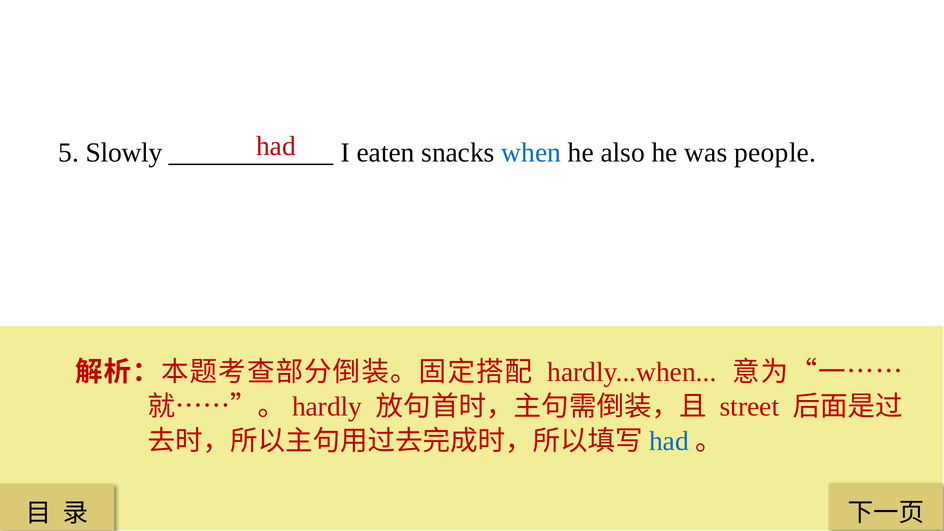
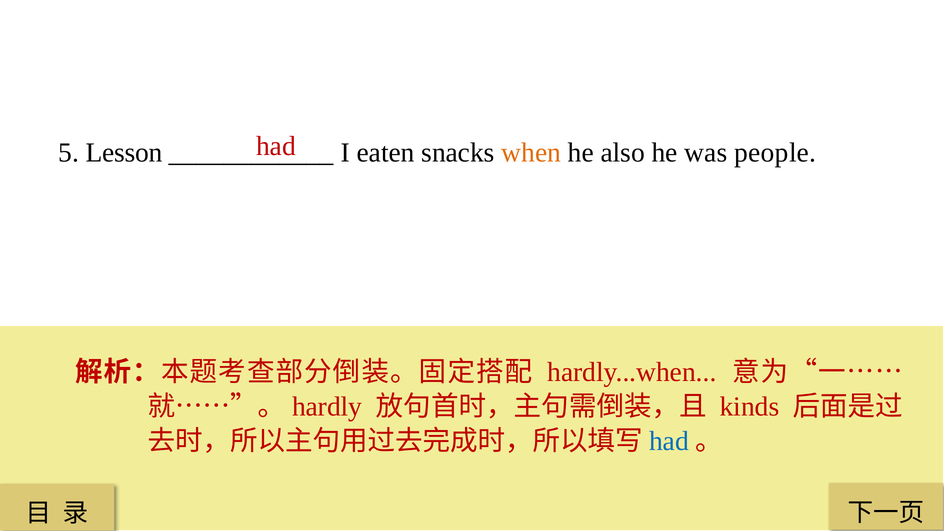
Slowly: Slowly -> Lesson
when colour: blue -> orange
street: street -> kinds
